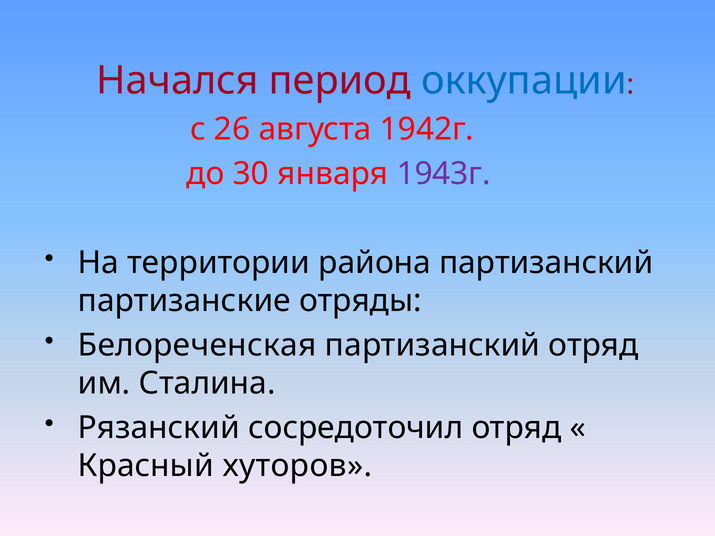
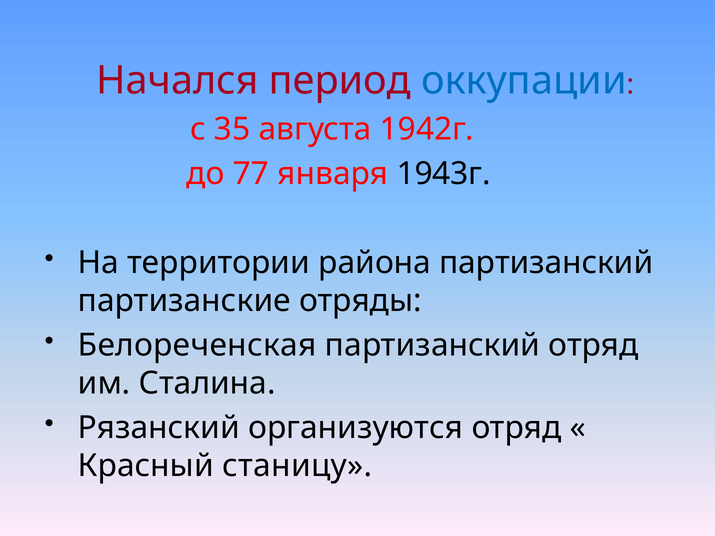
26: 26 -> 35
30: 30 -> 77
1943г colour: purple -> black
сосредоточил: сосредоточил -> организуются
хуторов: хуторов -> станицу
